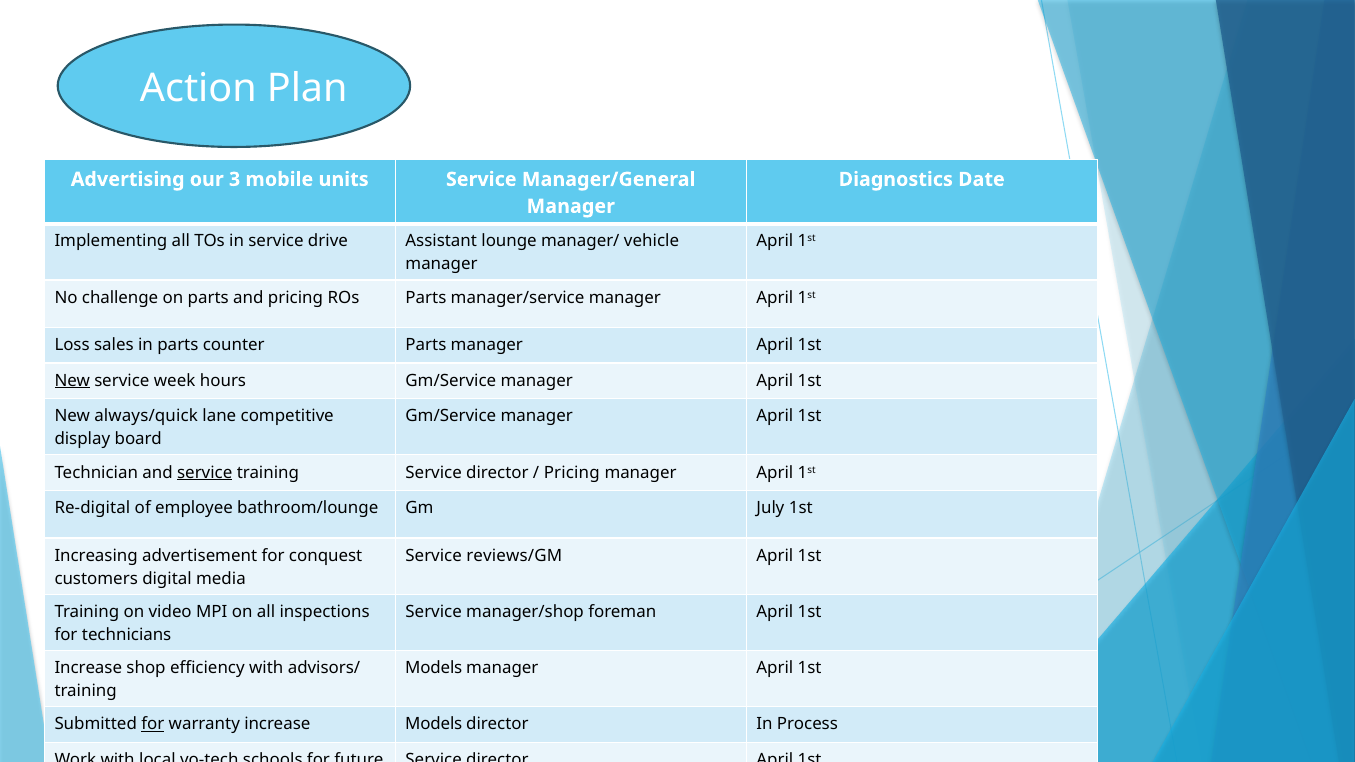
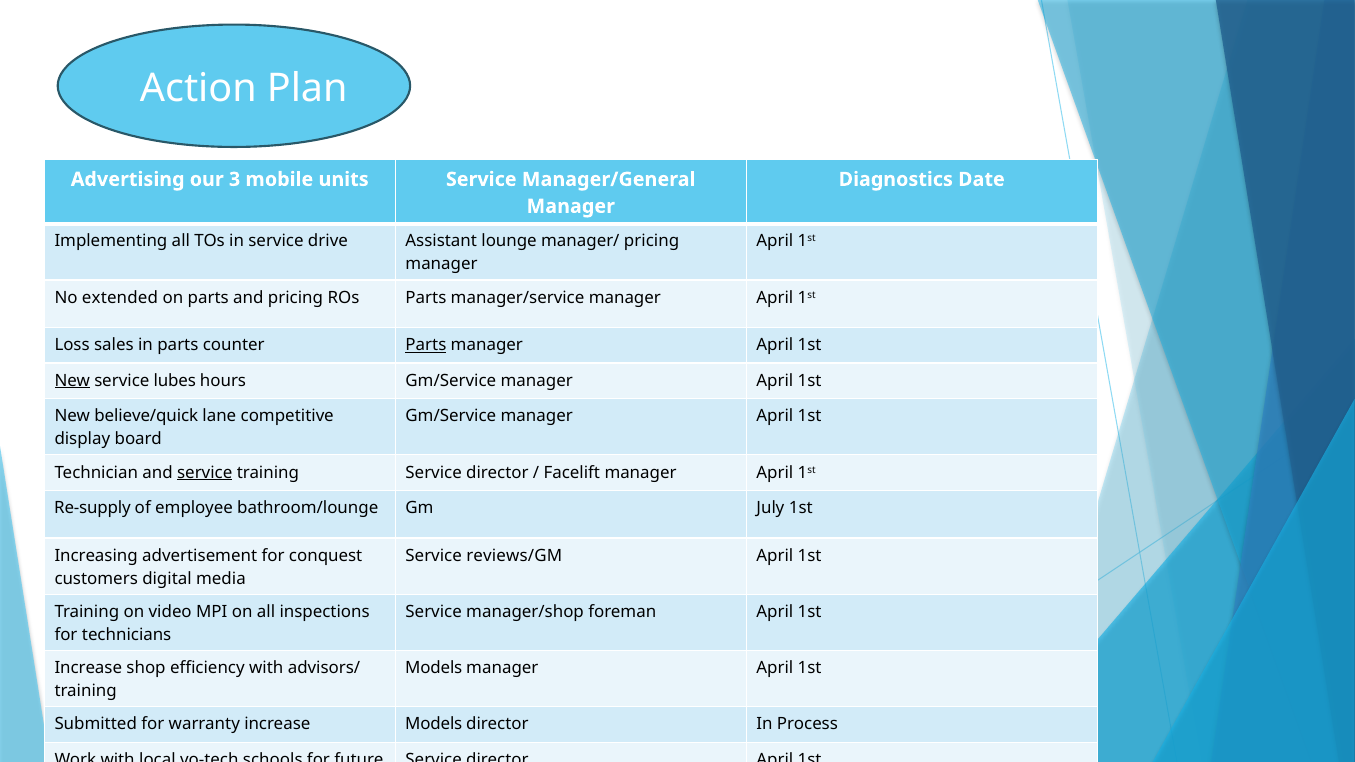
manager/ vehicle: vehicle -> pricing
challenge: challenge -> extended
Parts at (426, 345) underline: none -> present
week: week -> lubes
always/quick: always/quick -> believe/quick
Pricing at (572, 473): Pricing -> Facelift
Re-digital: Re-digital -> Re-supply
for at (153, 725) underline: present -> none
